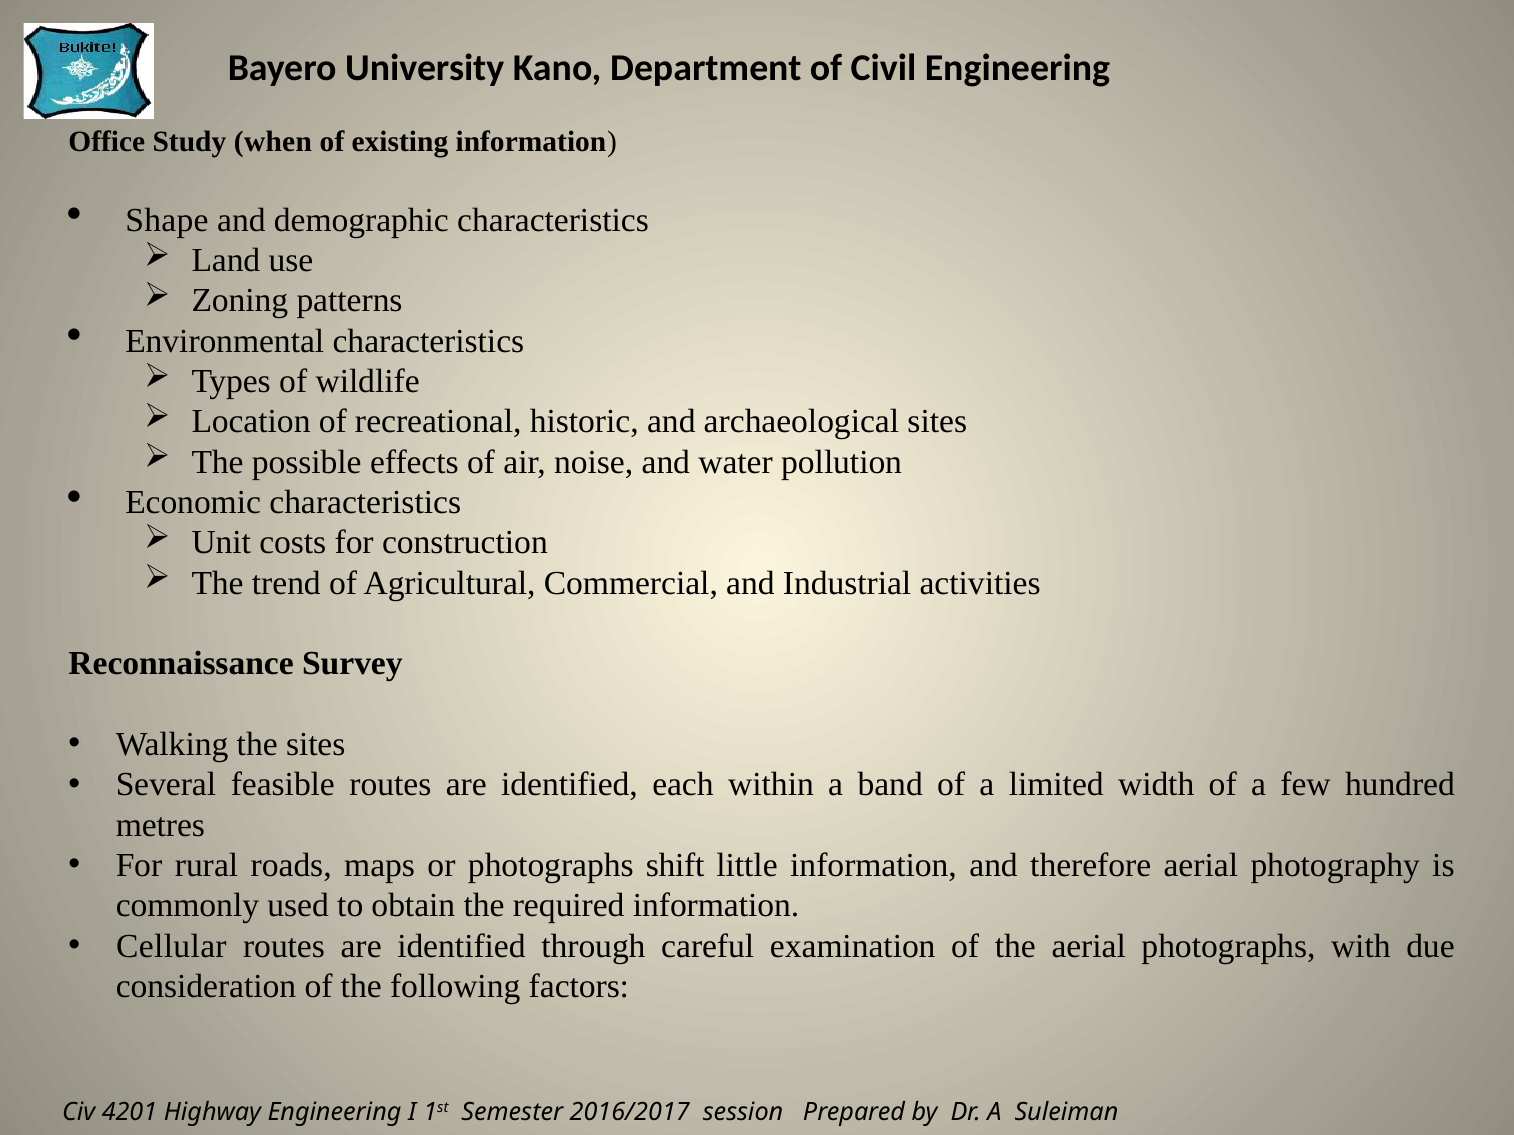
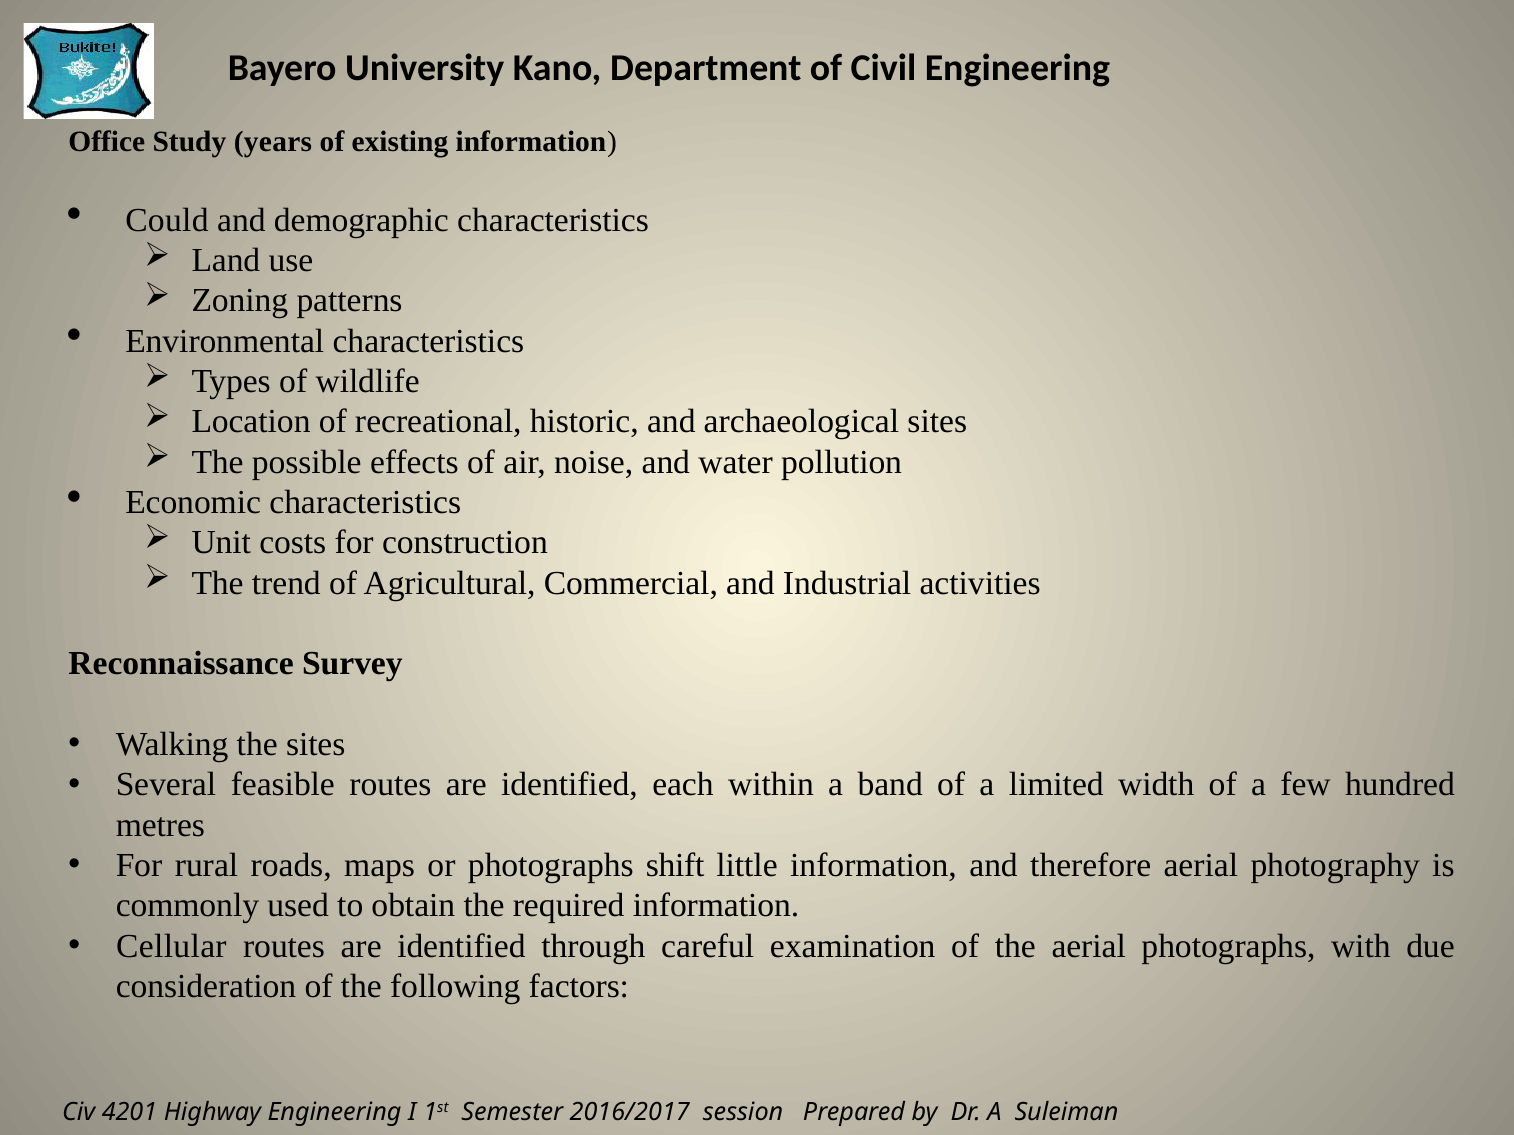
when: when -> years
Shape: Shape -> Could
